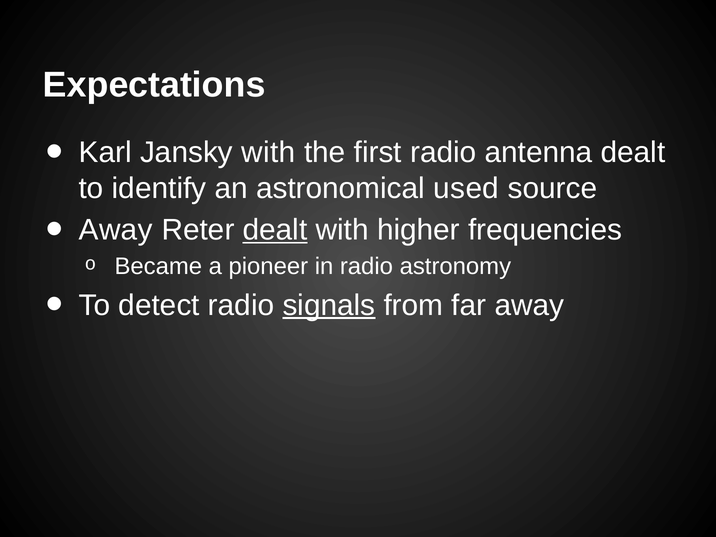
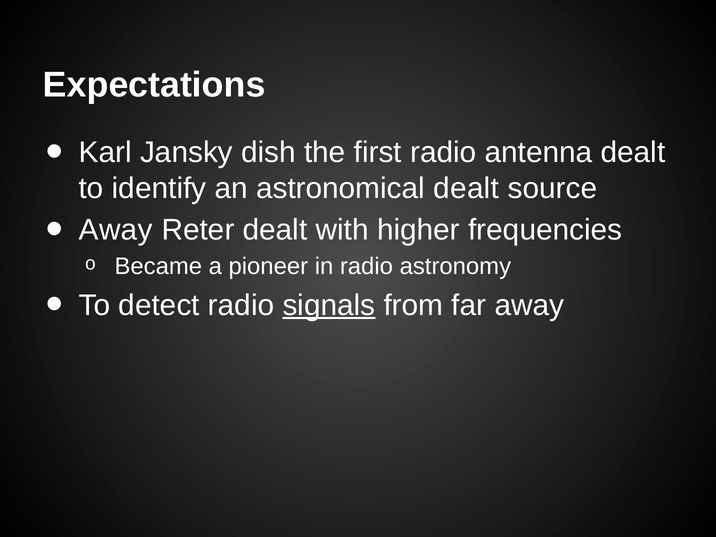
Jansky with: with -> dish
astronomical used: used -> dealt
dealt at (275, 230) underline: present -> none
